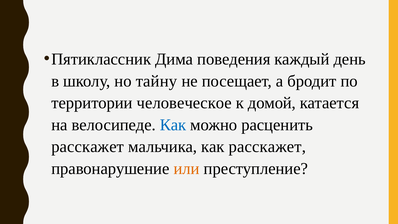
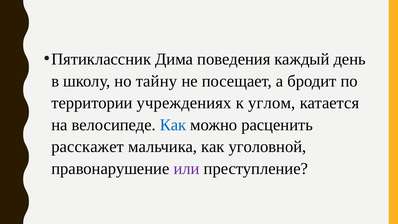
человеческое: человеческое -> учреждениях
домой: домой -> углом
как расскажет: расскажет -> уголовной
или colour: orange -> purple
